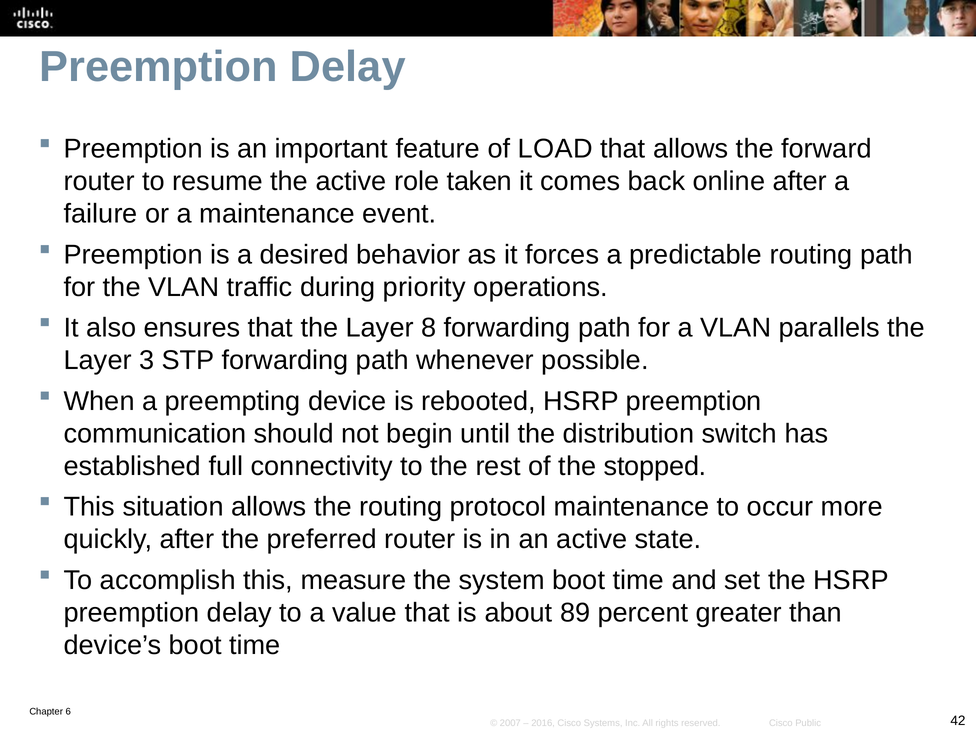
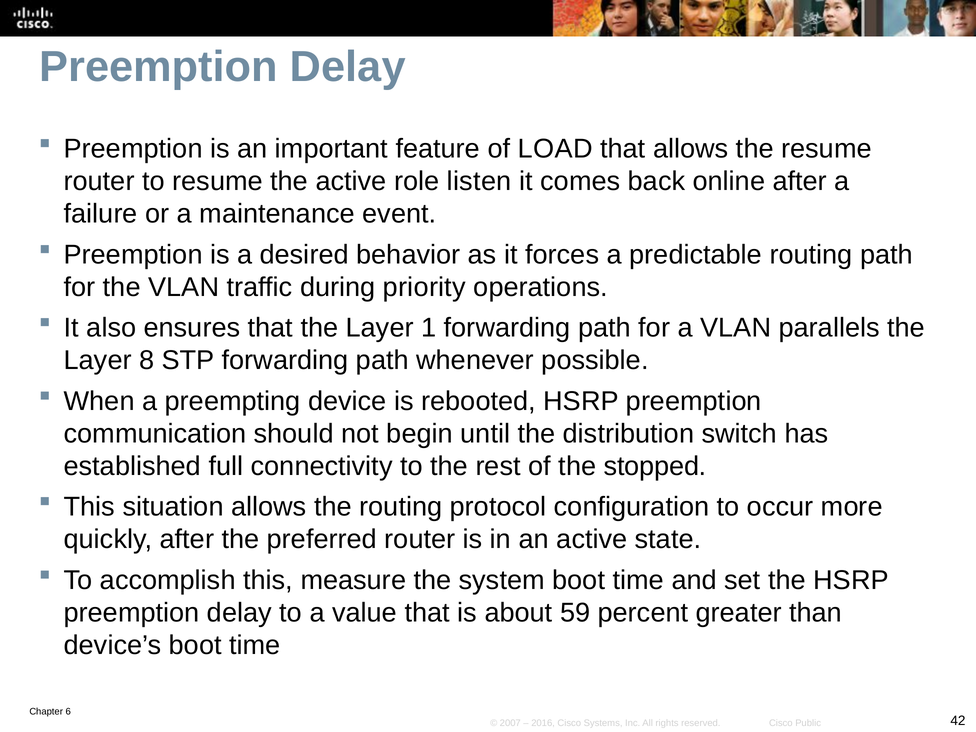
the forward: forward -> resume
taken: taken -> listen
8: 8 -> 1
3: 3 -> 8
protocol maintenance: maintenance -> configuration
89: 89 -> 59
